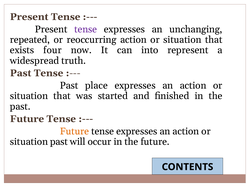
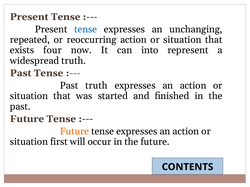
tense at (86, 29) colour: purple -> blue
Past place: place -> truth
situation past: past -> first
